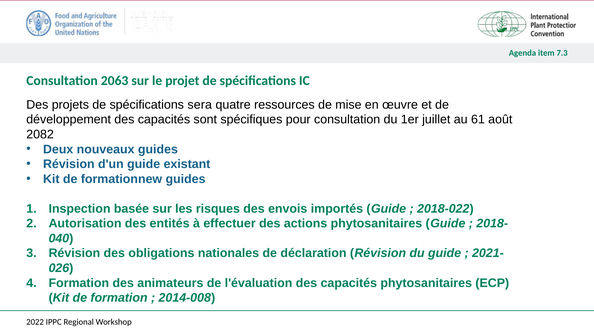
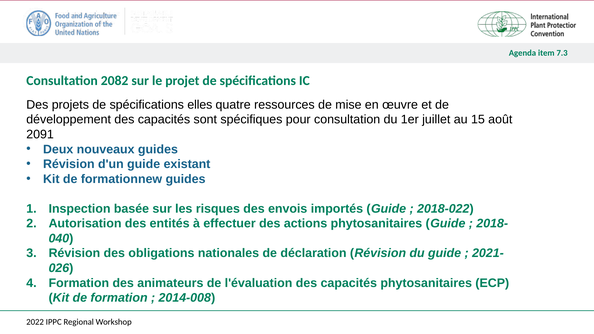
2063: 2063 -> 2082
sera: sera -> elles
61: 61 -> 15
2082: 2082 -> 2091
